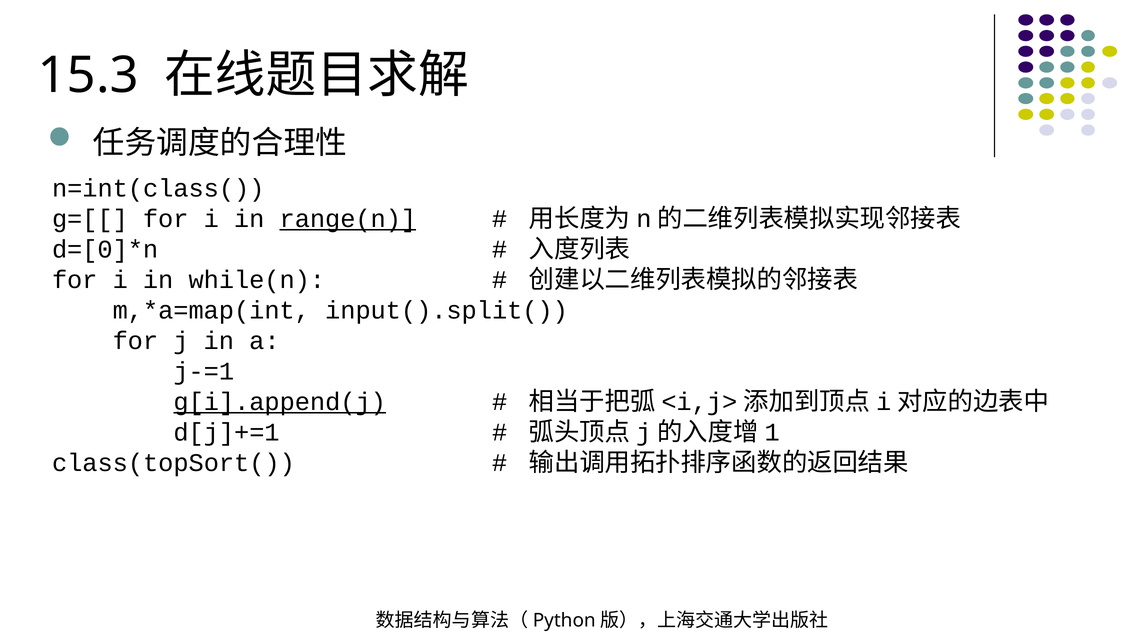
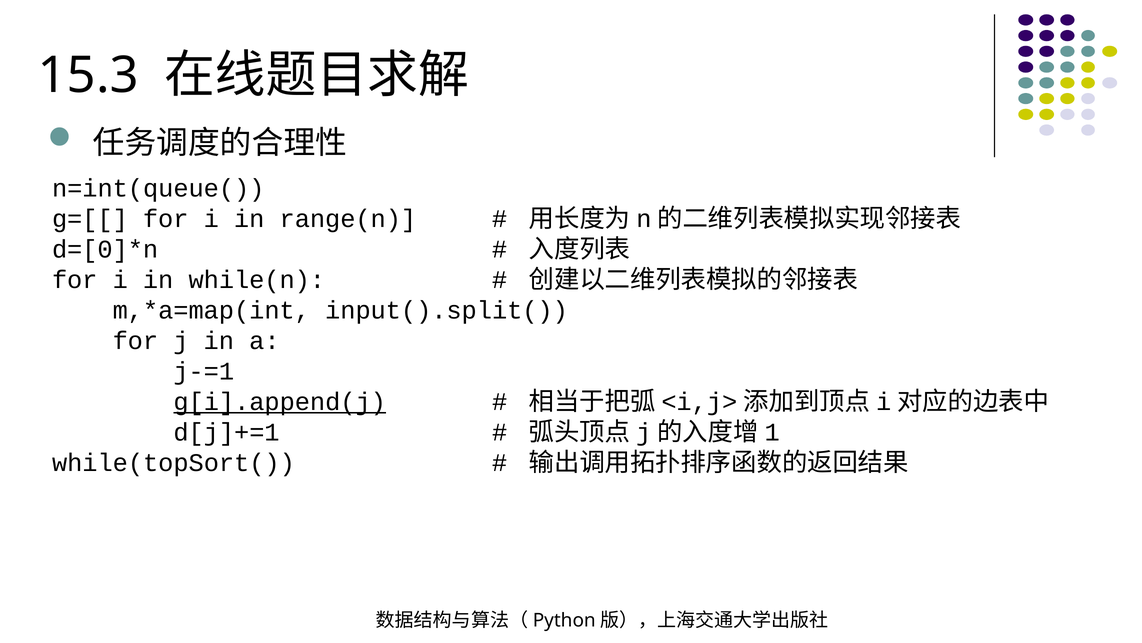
n=int(class(: n=int(class( -> n=int(queue(
range(n underline: present -> none
class(topSort(: class(topSort( -> while(topSort(
